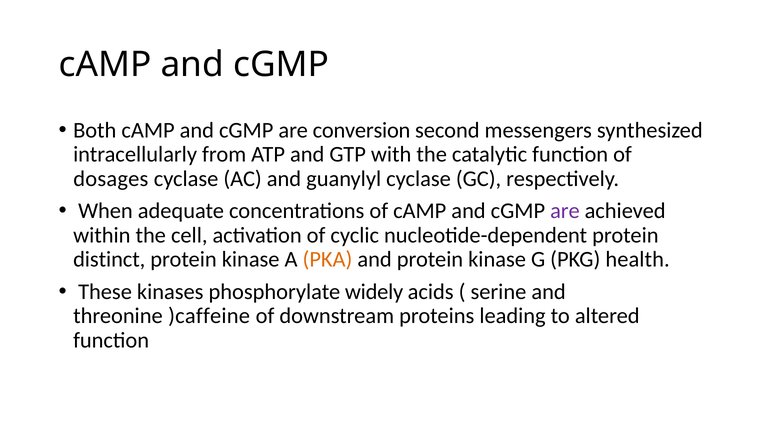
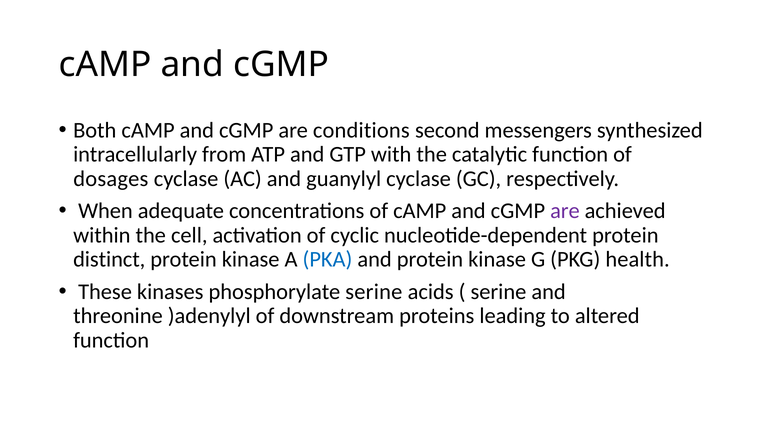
conversion: conversion -> conditions
PKA colour: orange -> blue
phosphorylate widely: widely -> serine
)caffeine: )caffeine -> )adenylyl
